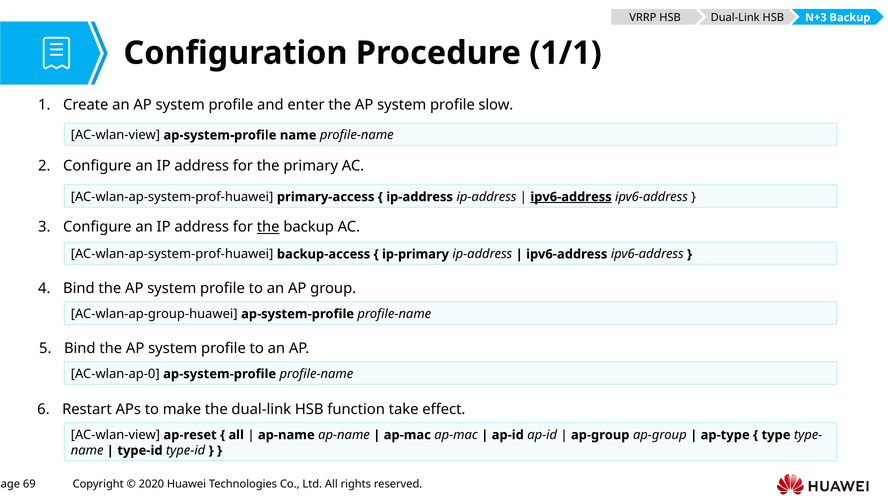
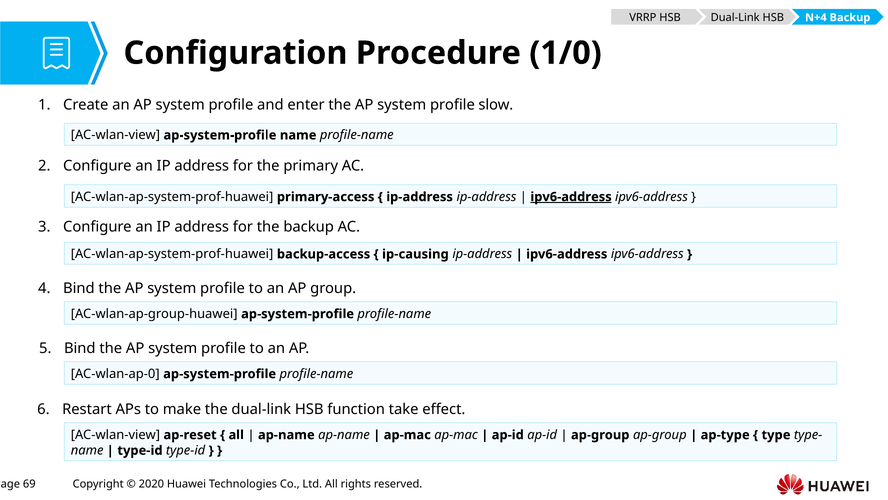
N+3: N+3 -> N+4
1/1: 1/1 -> 1/0
the at (268, 227) underline: present -> none
ip-primary: ip-primary -> ip-causing
